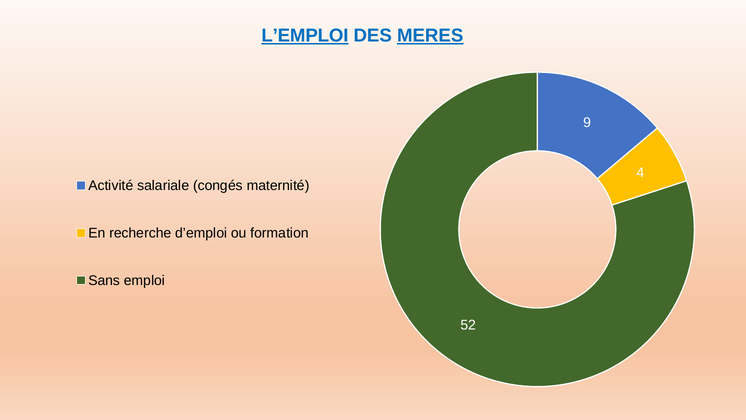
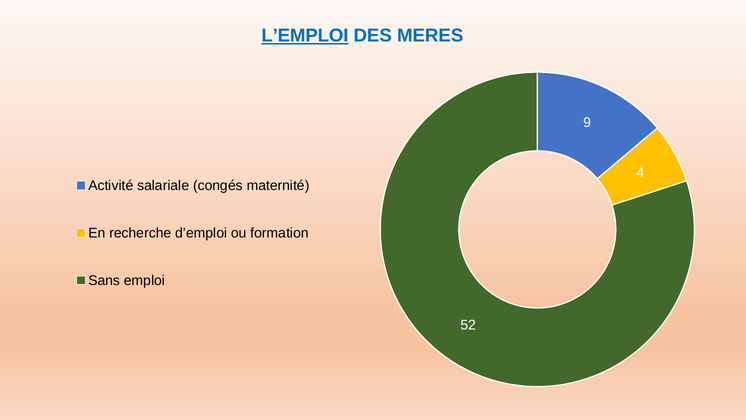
MERES underline: present -> none
